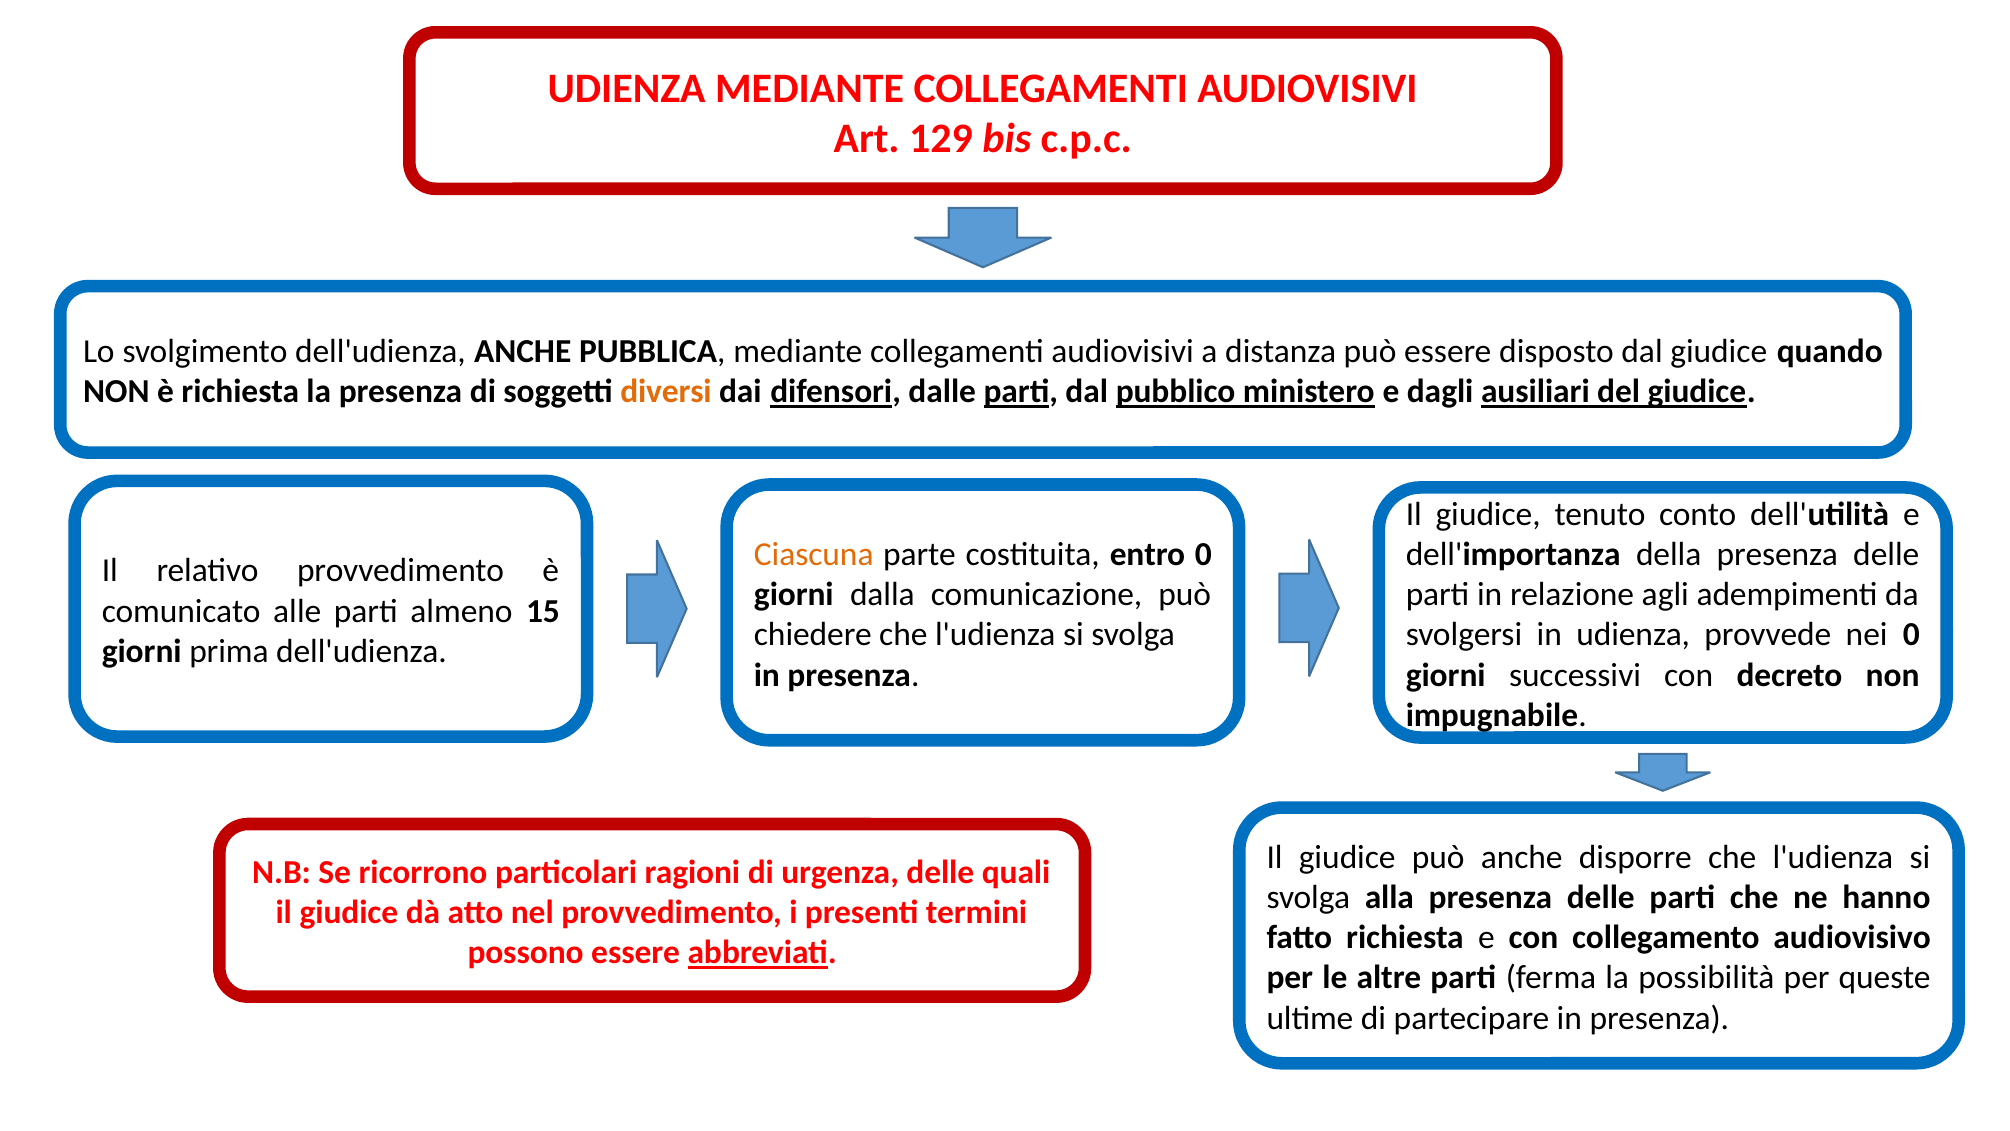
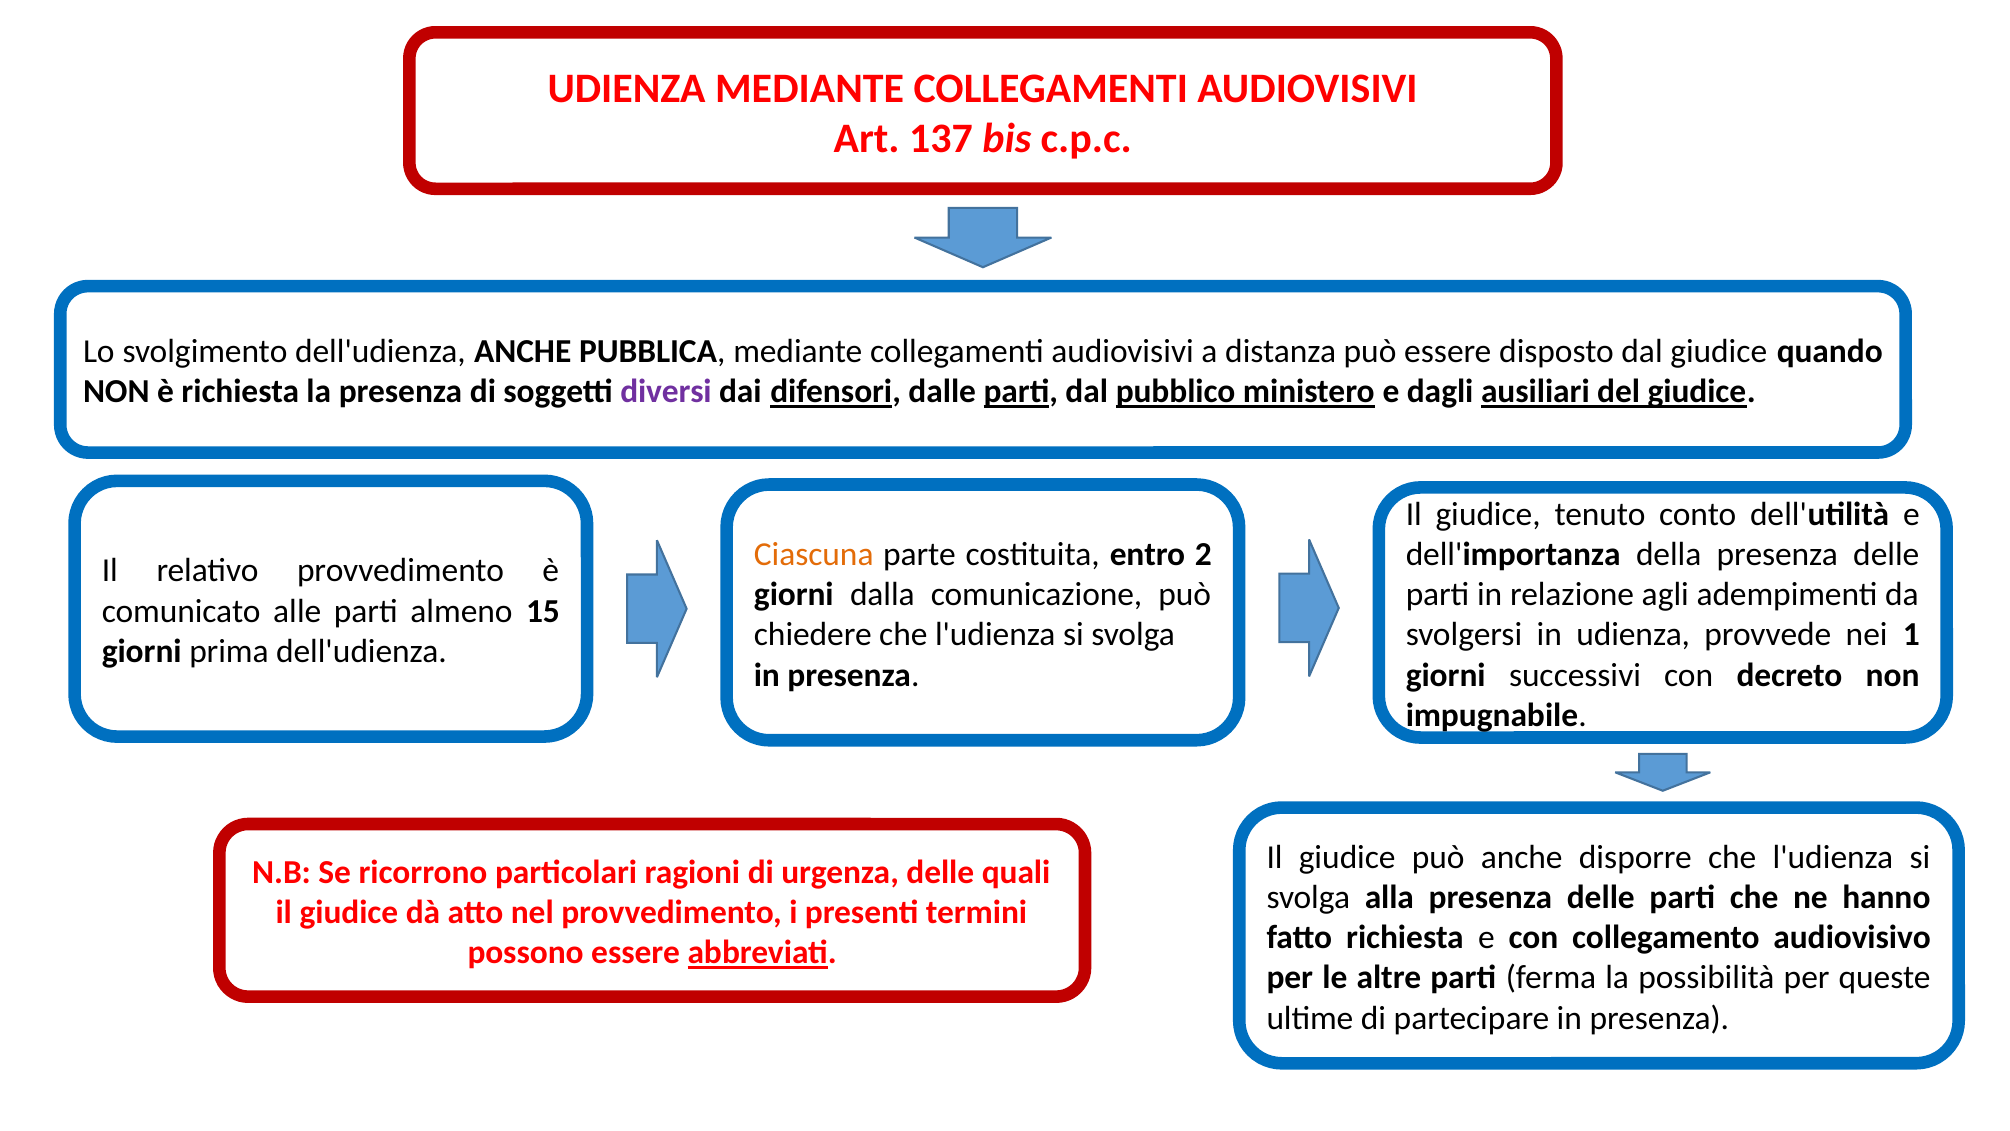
129: 129 -> 137
diversi colour: orange -> purple
entro 0: 0 -> 2
nei 0: 0 -> 1
